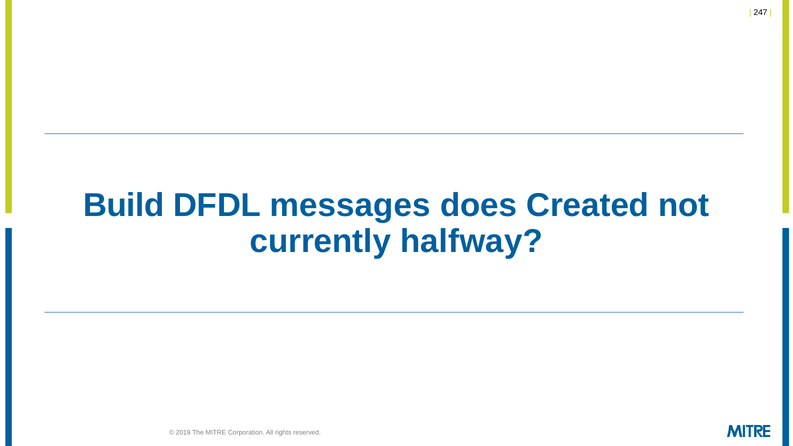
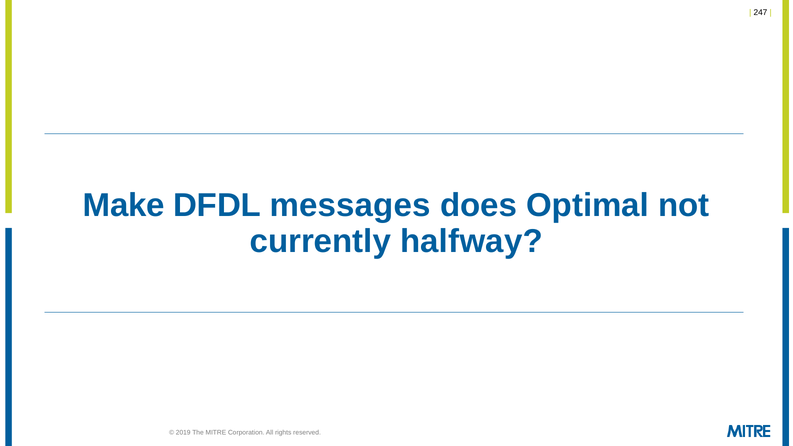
Build: Build -> Make
Created: Created -> Optimal
